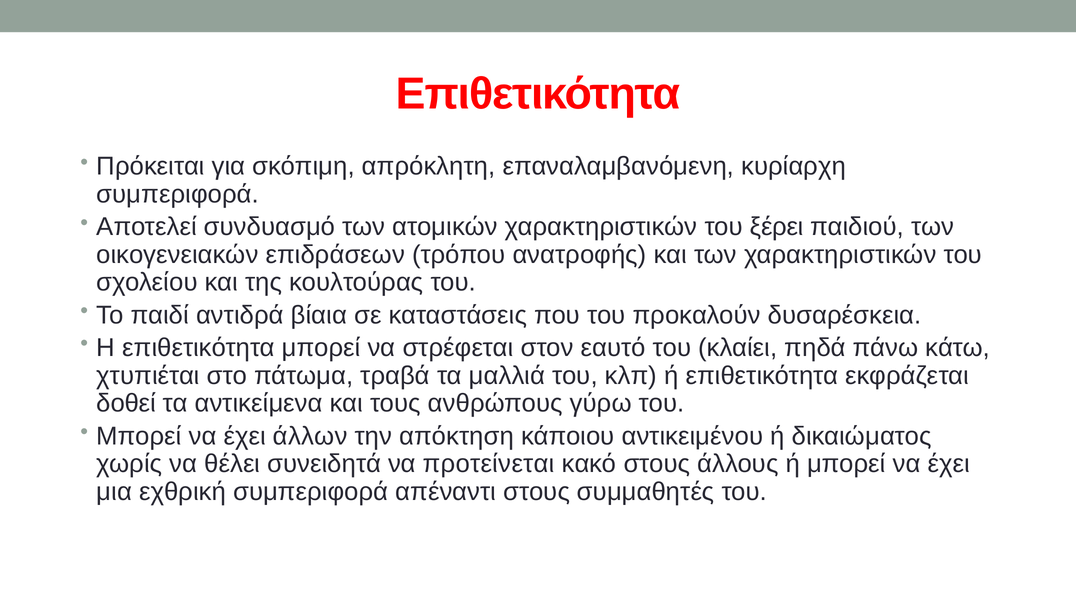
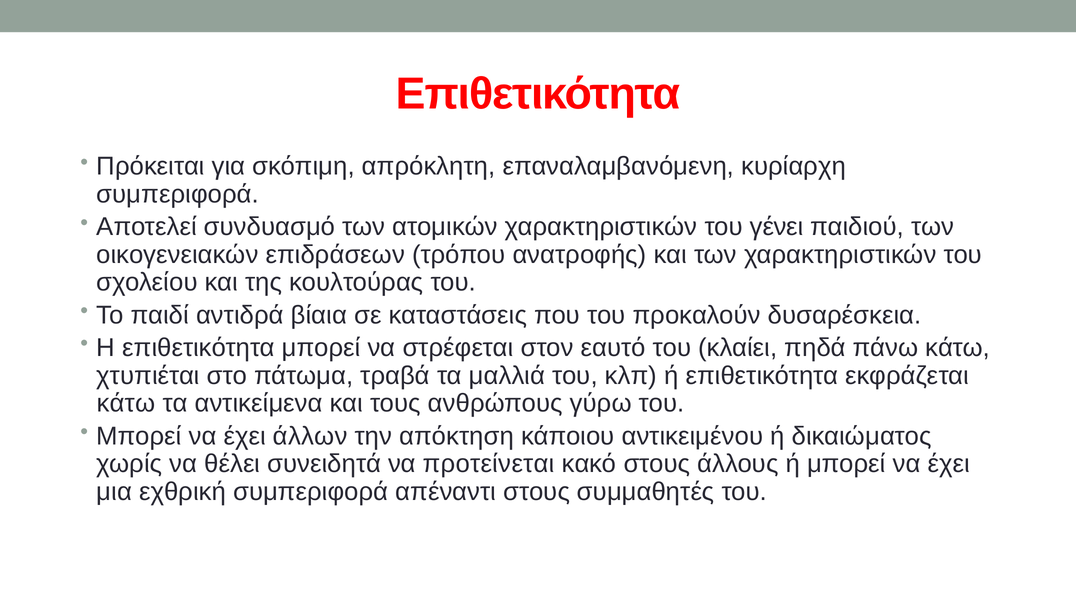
ξέρει: ξέρει -> γένει
δοθεί at (126, 404): δοθεί -> κάτω
